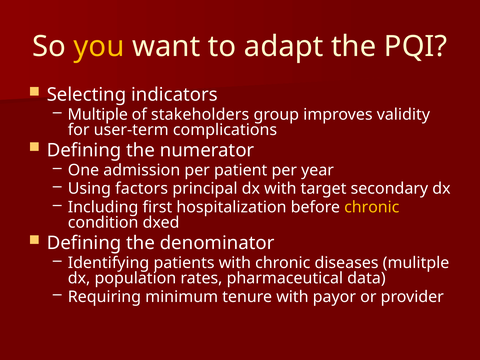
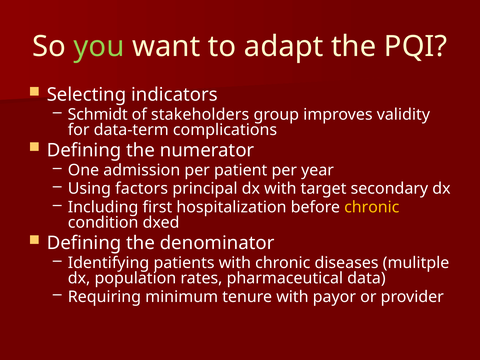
you colour: yellow -> light green
Multiple: Multiple -> Schmidt
user-term: user-term -> data-term
